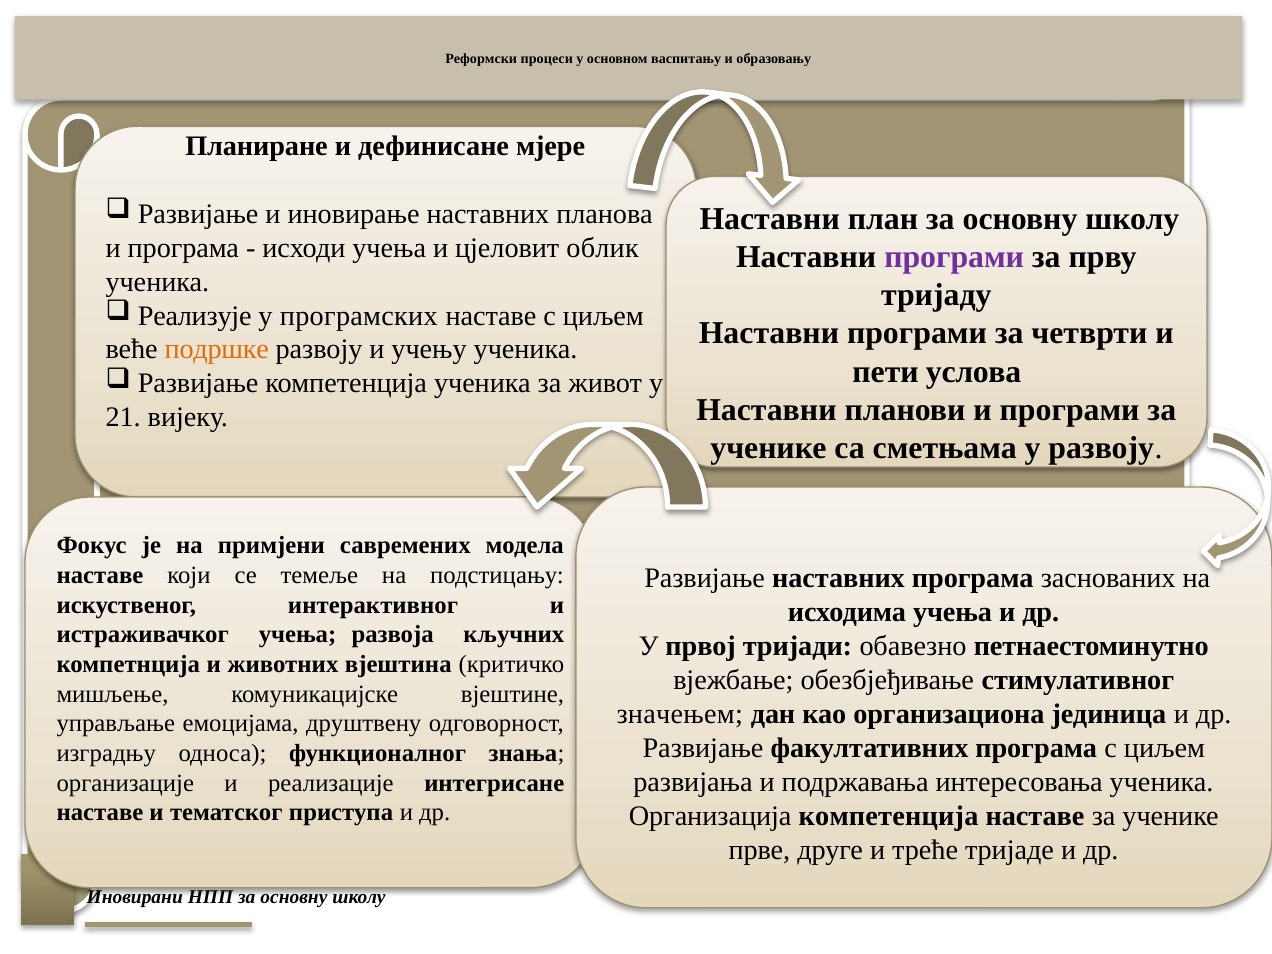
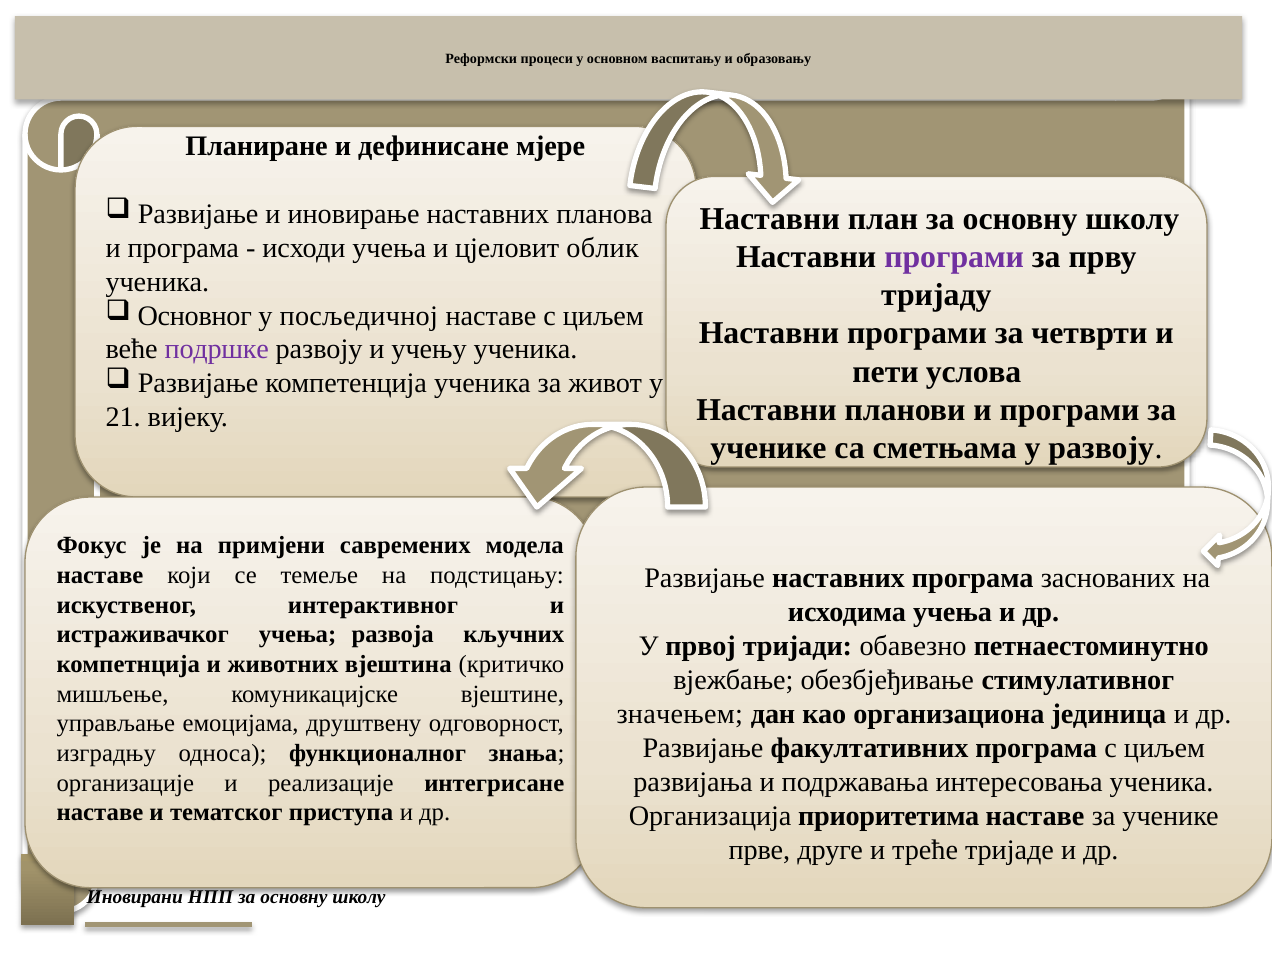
Реализује: Реализује -> Основног
програмских: програмских -> посљедичној
подршке colour: orange -> purple
Организација компетенција: компетенција -> приоритетима
